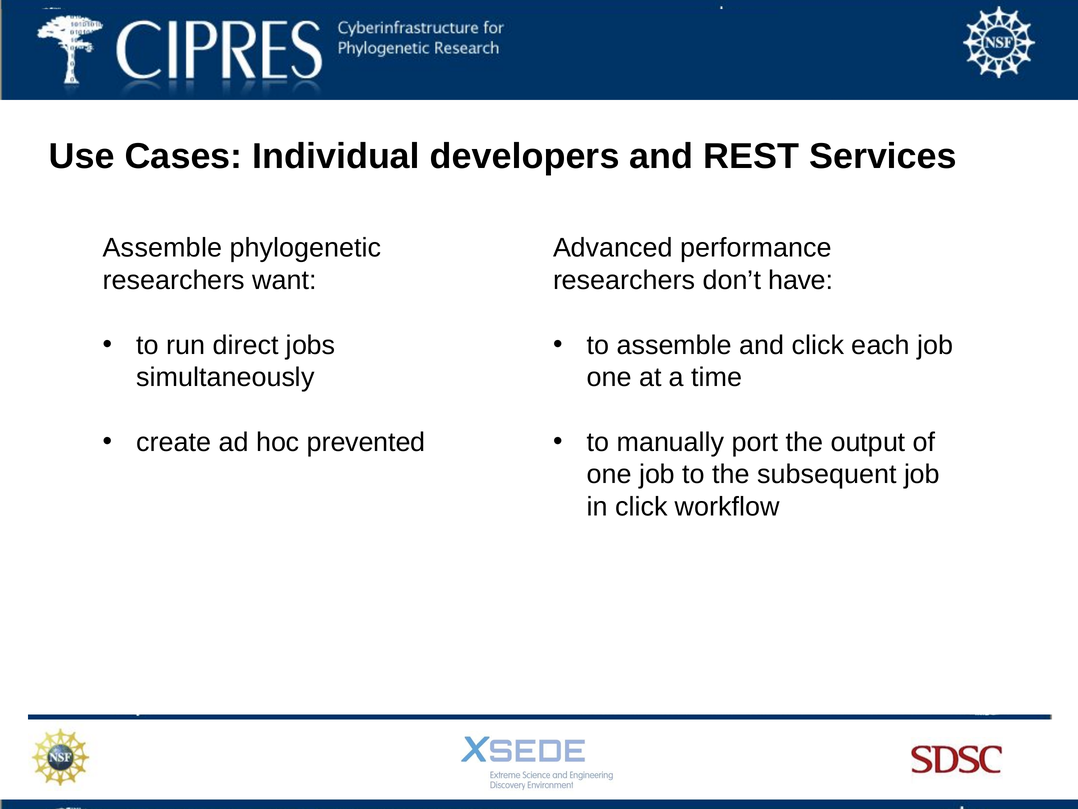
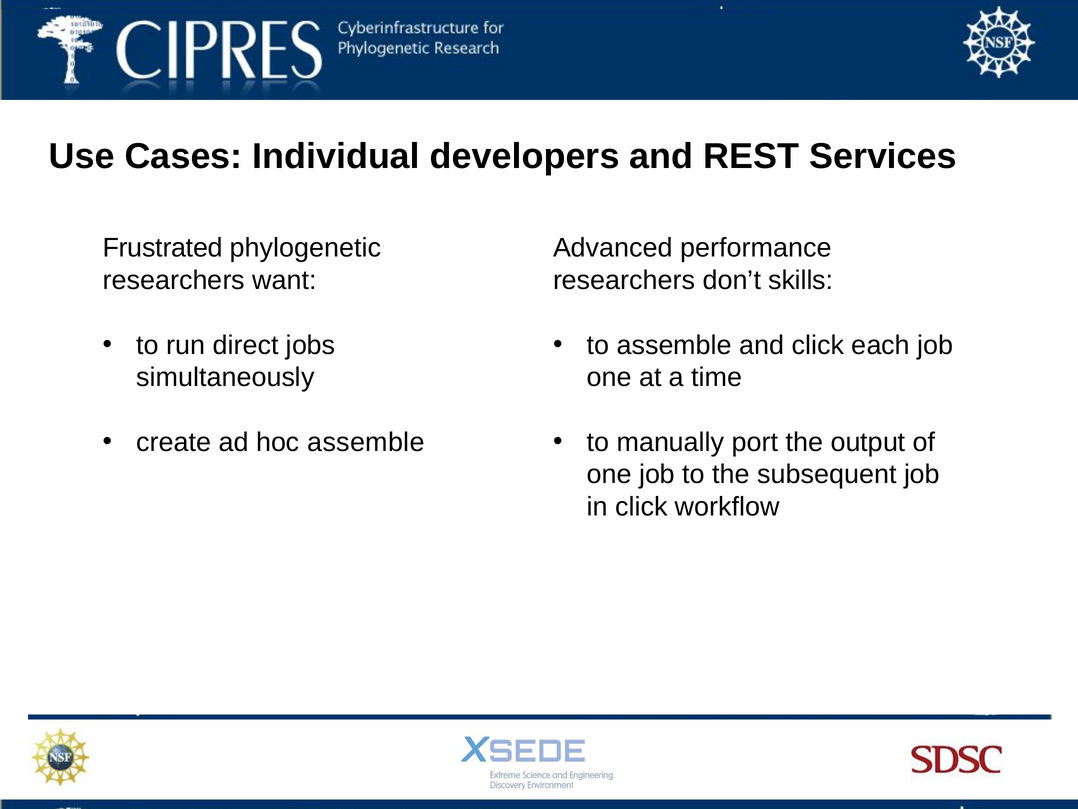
Assemble at (162, 248): Assemble -> Frustrated
have: have -> skills
hoc prevented: prevented -> assemble
